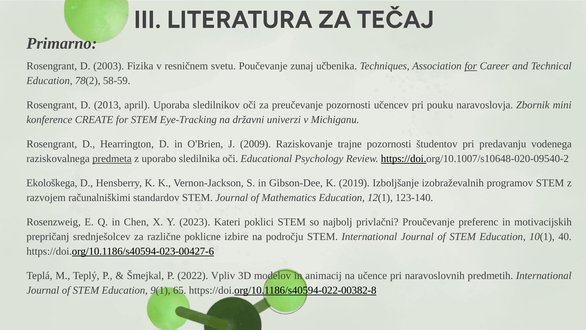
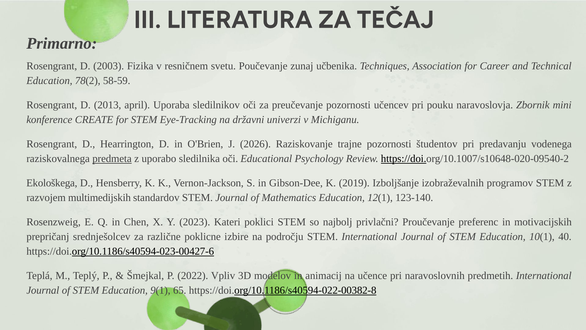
for at (471, 66) underline: present -> none
2009: 2009 -> 2026
računalniškimi: računalniškimi -> multimedijskih
